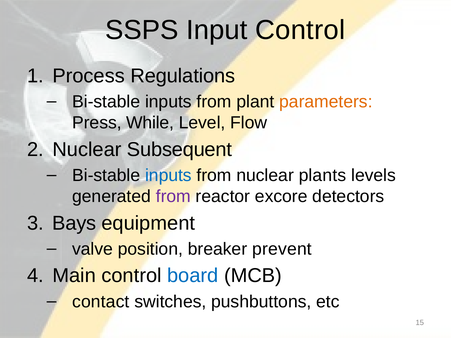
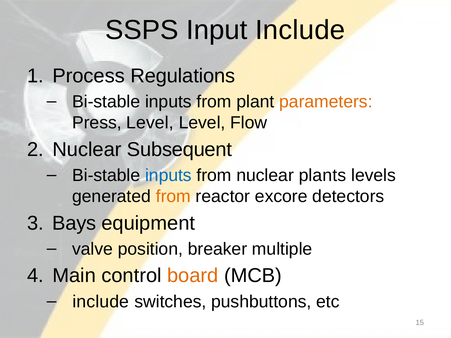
Input Control: Control -> Include
Press While: While -> Level
from at (173, 196) colour: purple -> orange
prevent: prevent -> multiple
board colour: blue -> orange
contact at (101, 302): contact -> include
